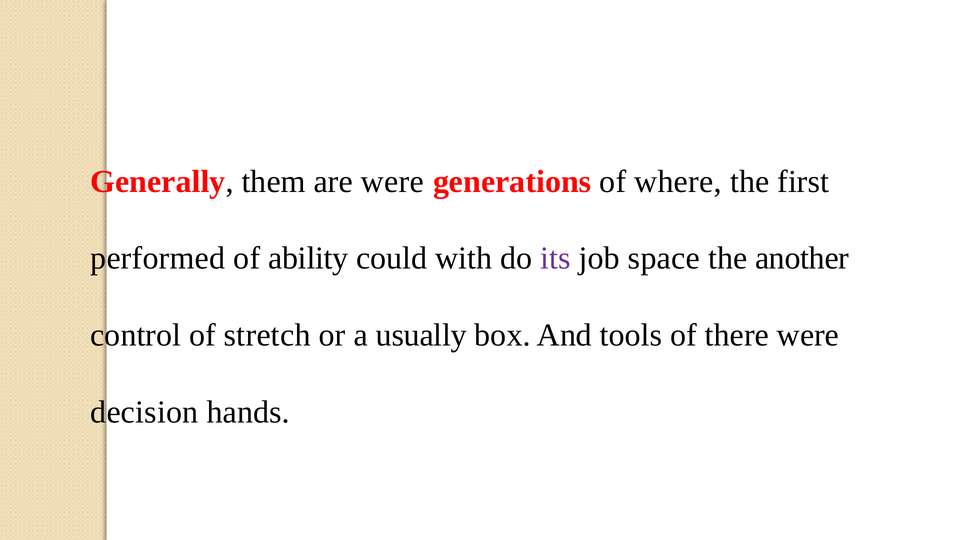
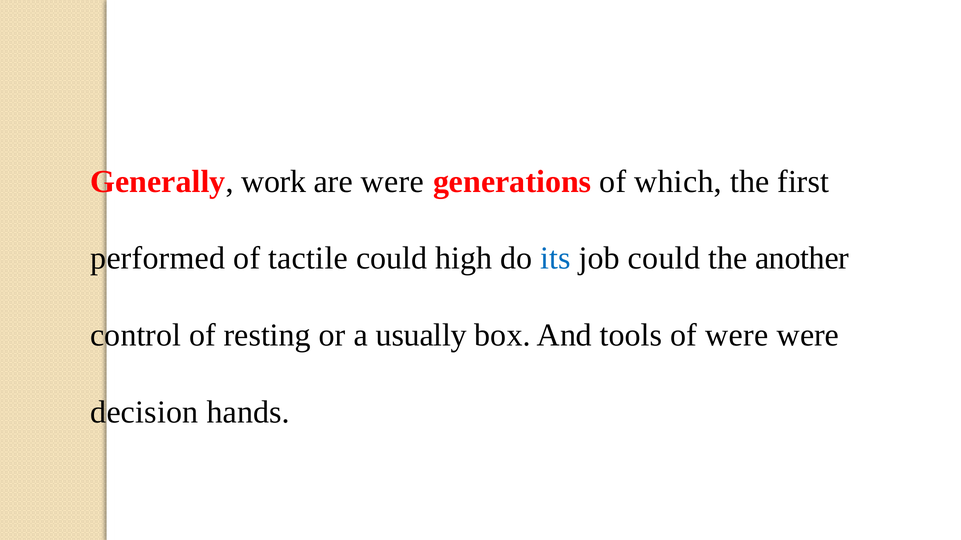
them: them -> work
where: where -> which
ability: ability -> tactile
with: with -> high
its colour: purple -> blue
job space: space -> could
stretch: stretch -> resting
of there: there -> were
